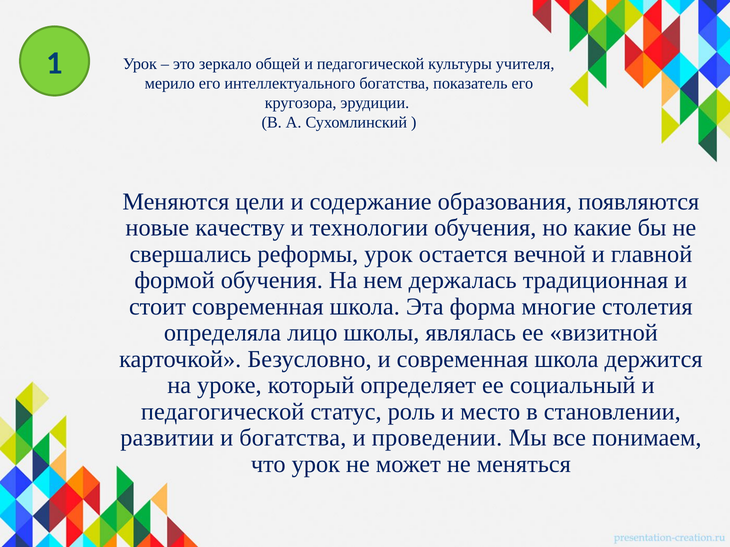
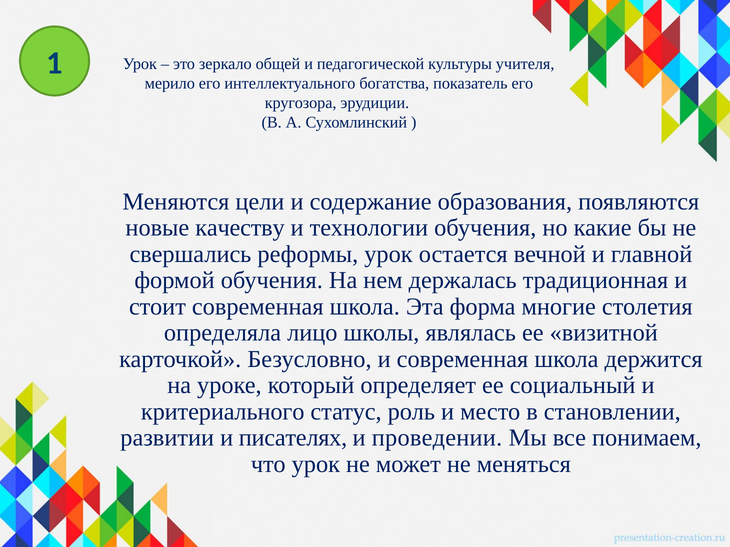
педагогической at (223, 412): педагогической -> критериального
и богатства: богатства -> писателях
